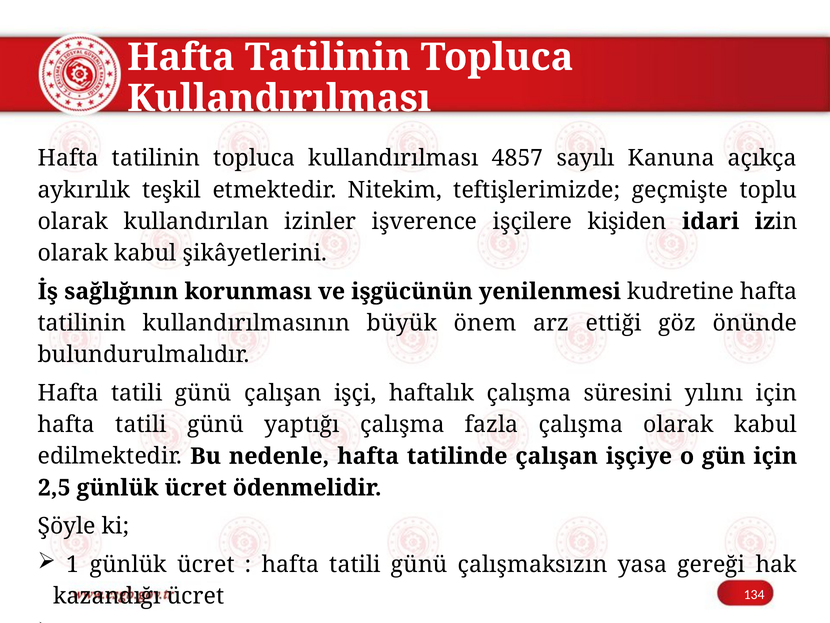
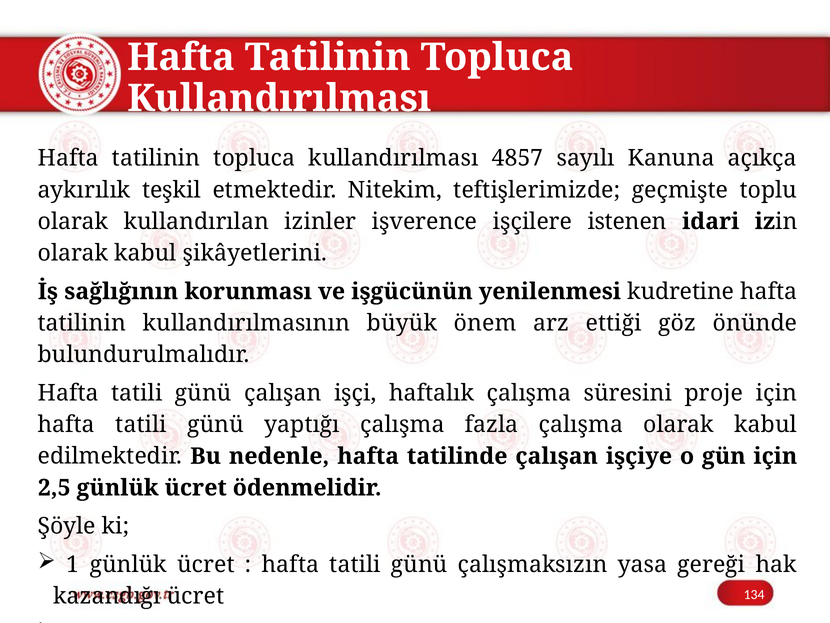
kişiden: kişiden -> istenen
yılını: yılını -> proje
